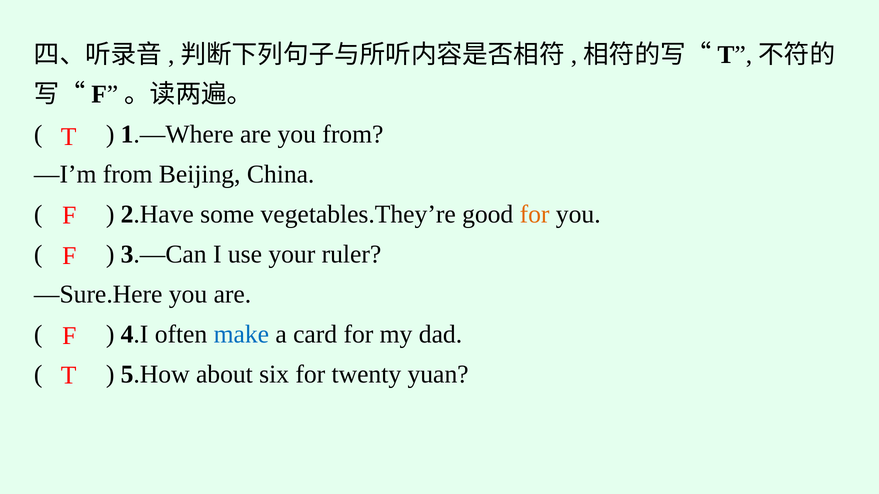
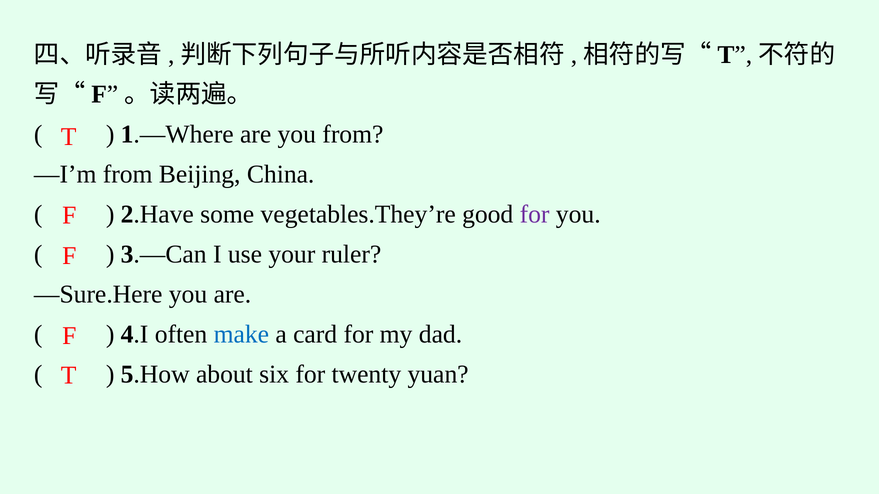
for at (535, 215) colour: orange -> purple
